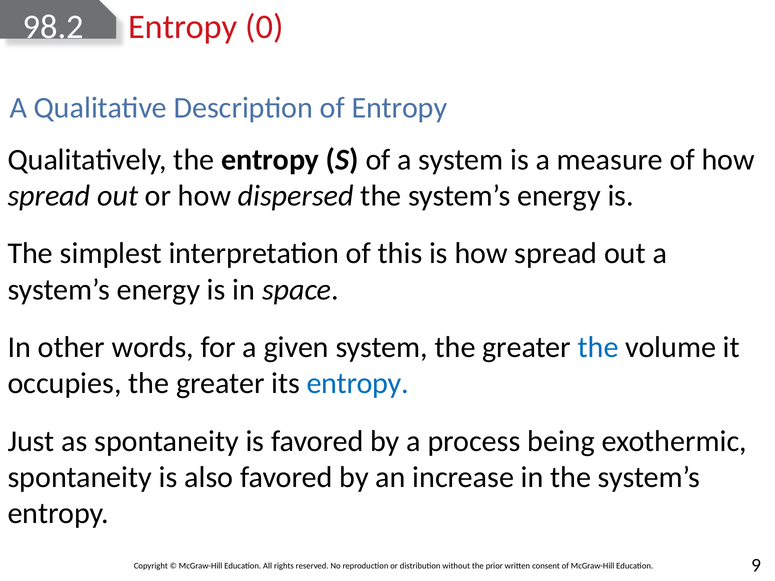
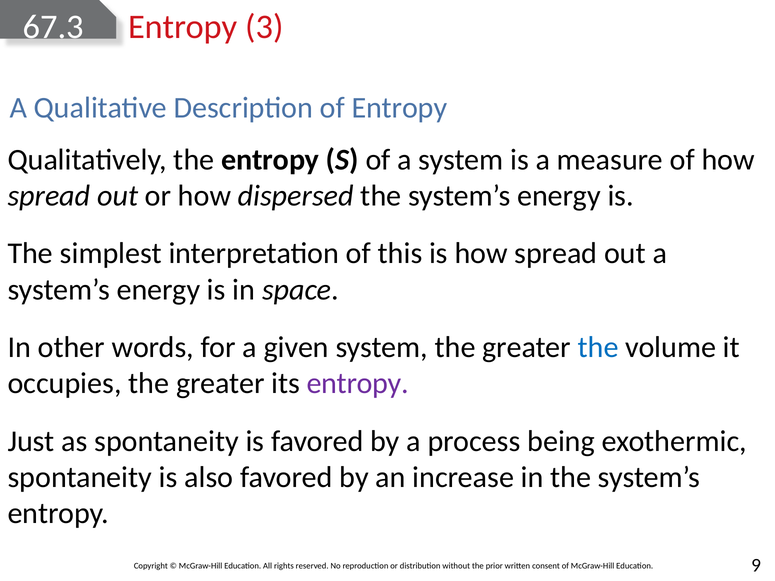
98.2: 98.2 -> 67.3
0: 0 -> 3
entropy at (358, 384) colour: blue -> purple
